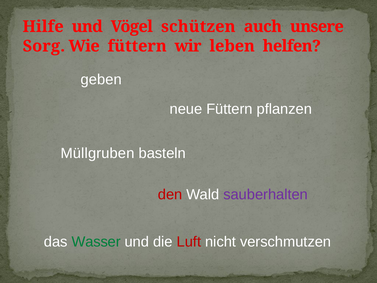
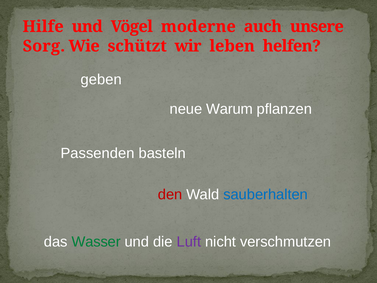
schützen: schützen -> moderne
Wie füttern: füttern -> schützt
neue Füttern: Füttern -> Warum
Müllgruben: Müllgruben -> Passenden
sauberhalten colour: purple -> blue
Luft colour: red -> purple
